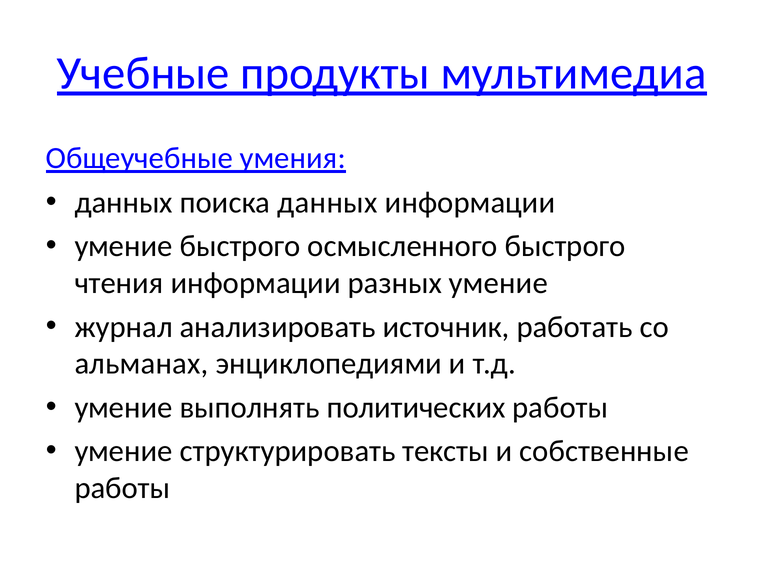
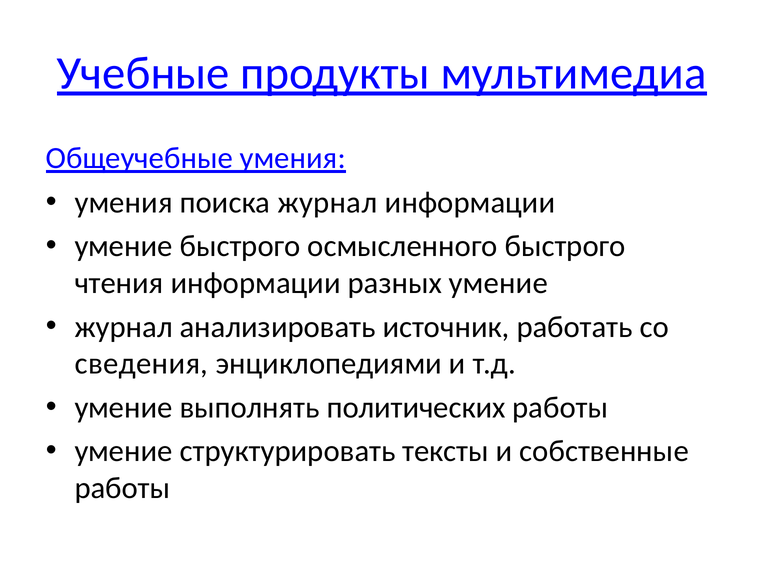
данных at (124, 203): данных -> умения
поиска данных: данных -> журнал
альманах: альманах -> сведения
